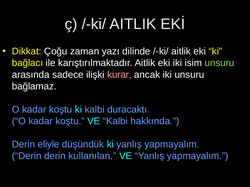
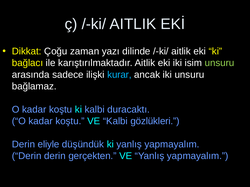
kurar colour: pink -> light blue
hakkında: hakkında -> gözlükleri
kullanılan: kullanılan -> gerçekten
